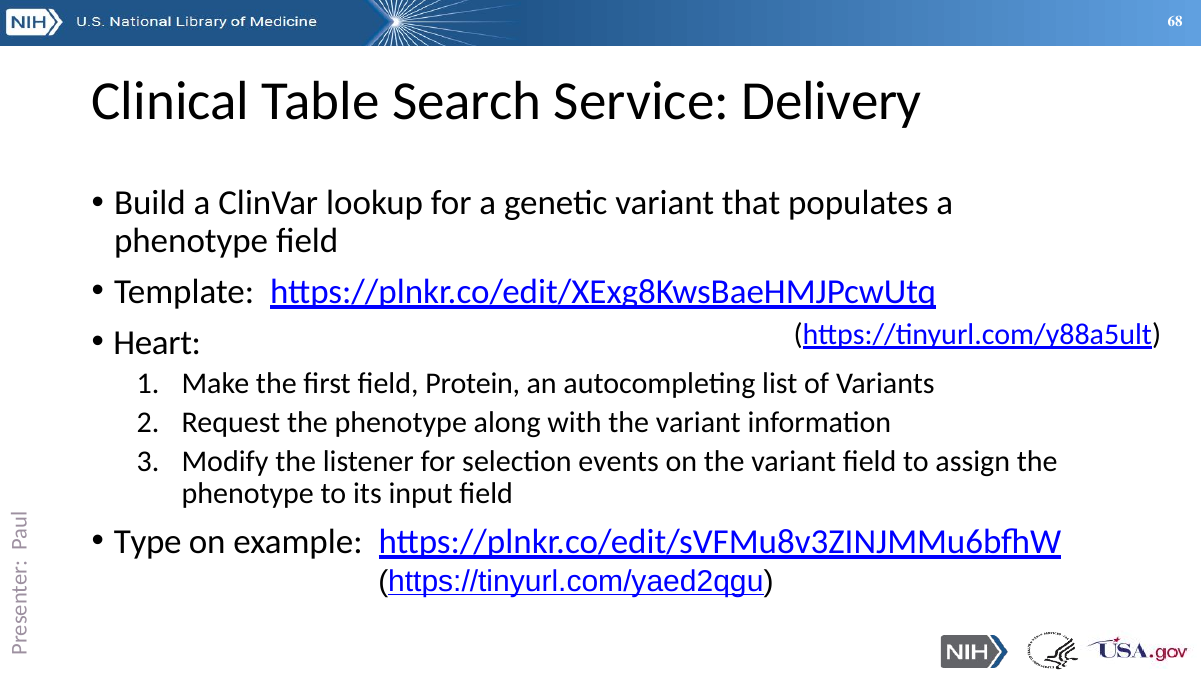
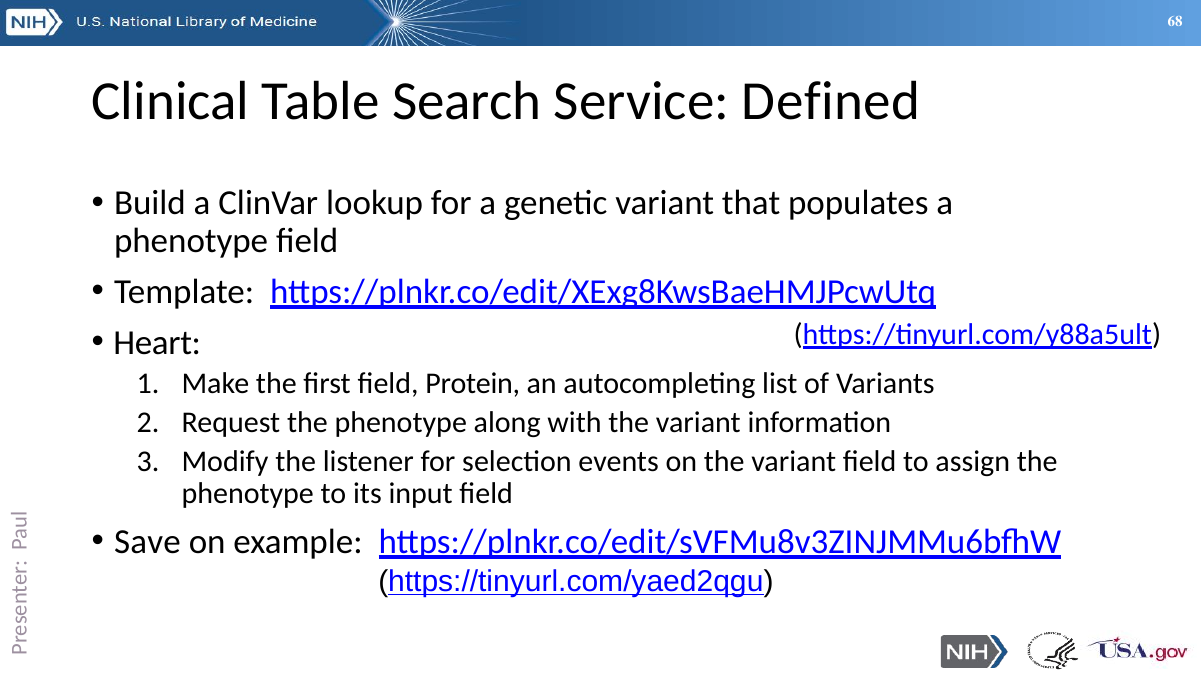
Delivery: Delivery -> Defined
Type: Type -> Save
